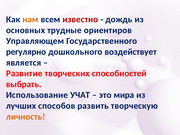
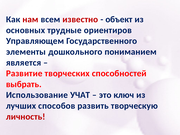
нам colour: orange -> red
дождь: дождь -> объект
регулярно: регулярно -> элементы
воздействует: воздействует -> пониманием
мира: мира -> ключ
личность colour: orange -> red
